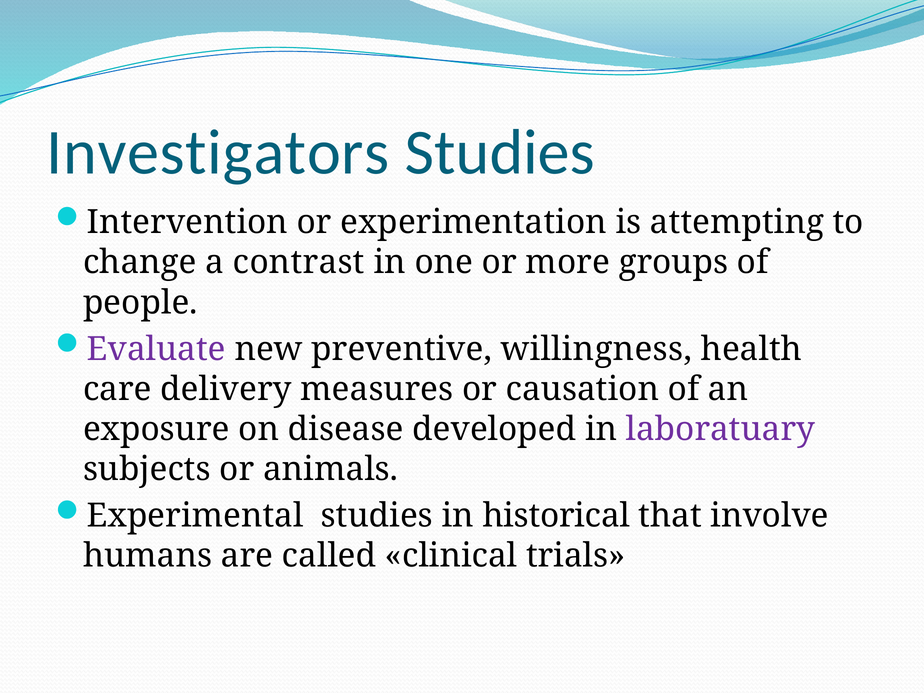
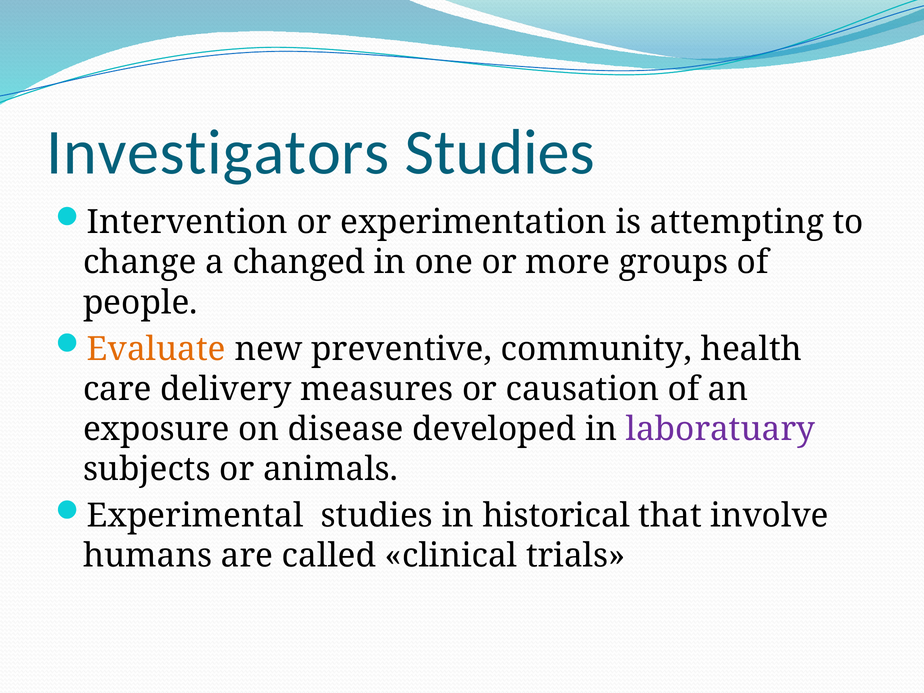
contrast: contrast -> changed
Evaluate colour: purple -> orange
willingness: willingness -> community
